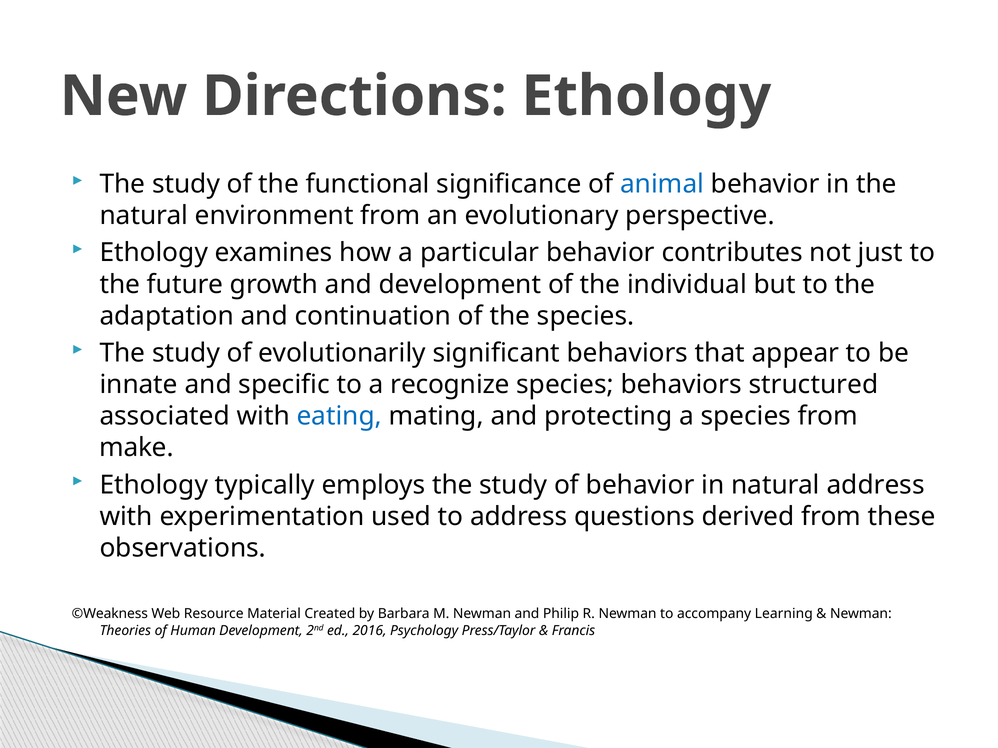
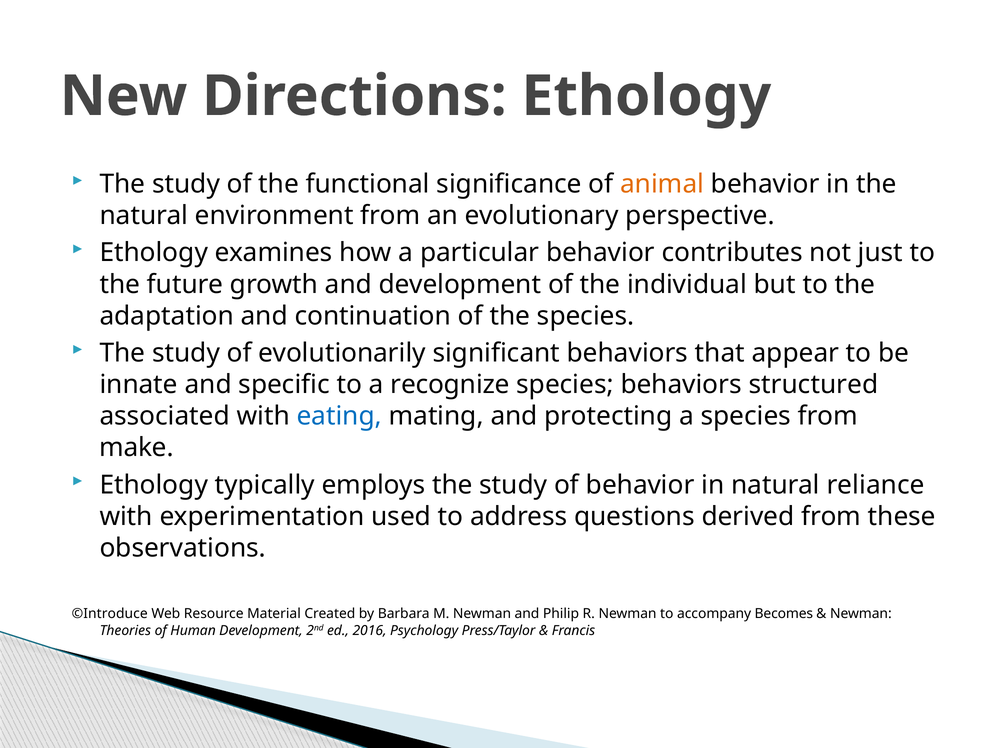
animal colour: blue -> orange
natural address: address -> reliance
©Weakness: ©Weakness -> ©Introduce
Learning: Learning -> Becomes
